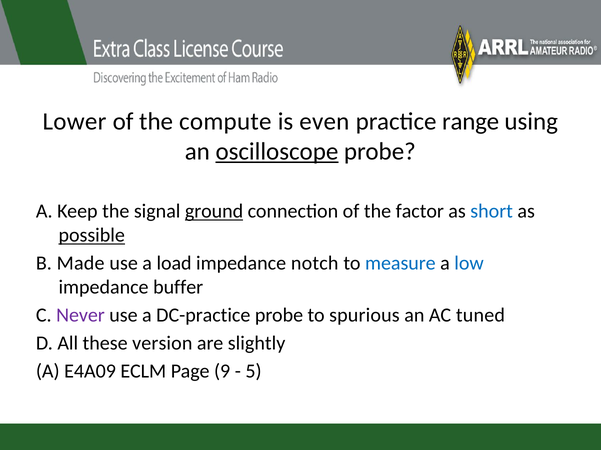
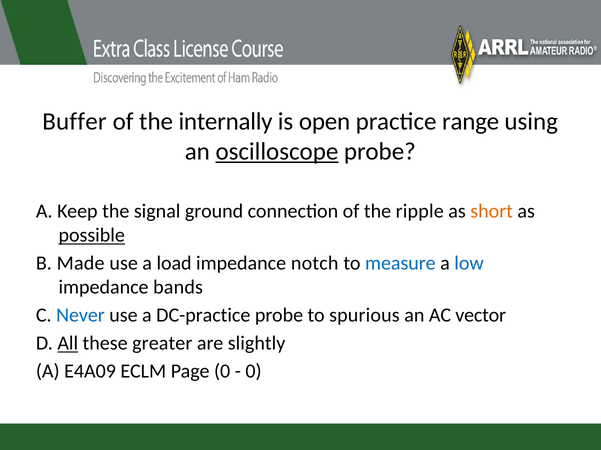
Lower: Lower -> Buffer
compute: compute -> internally
even: even -> open
ground underline: present -> none
factor: factor -> ripple
short colour: blue -> orange
buffer: buffer -> bands
Never colour: purple -> blue
tuned: tuned -> vector
All underline: none -> present
version: version -> greater
Page 9: 9 -> 0
5 at (254, 372): 5 -> 0
